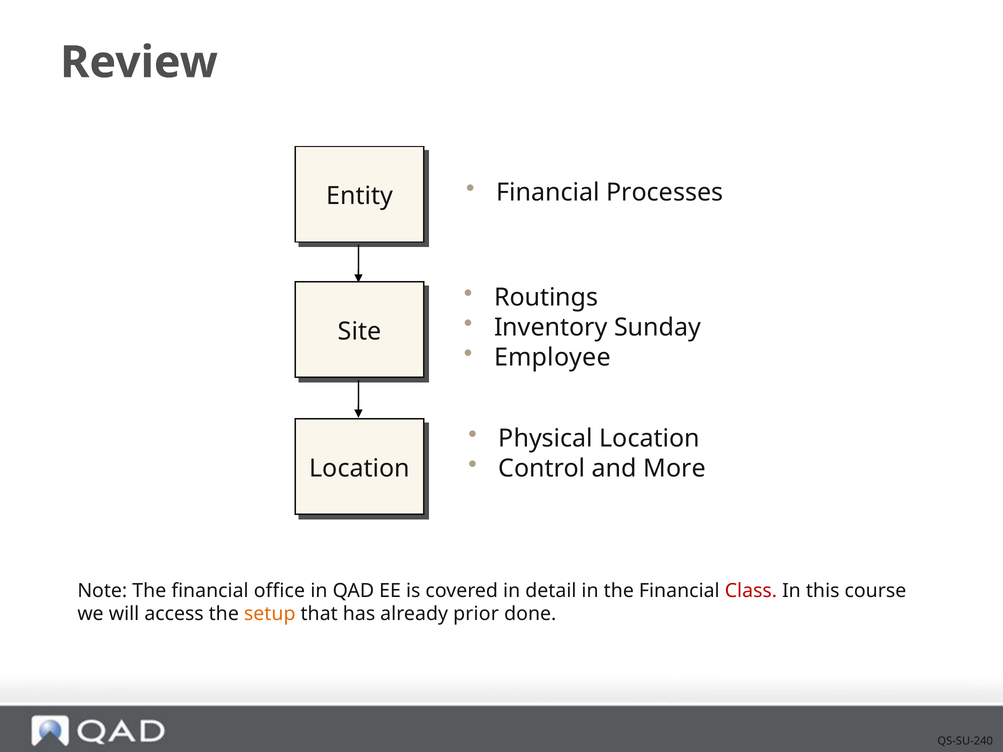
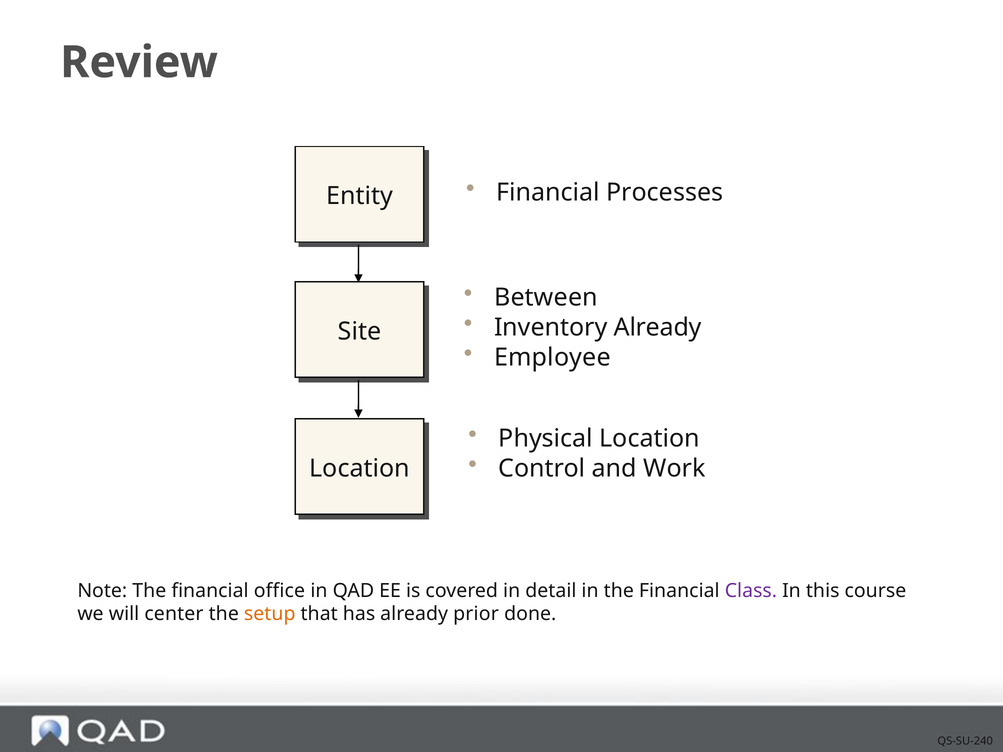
Routings: Routings -> Between
Inventory Sunday: Sunday -> Already
More: More -> Work
Class colour: red -> purple
access: access -> center
